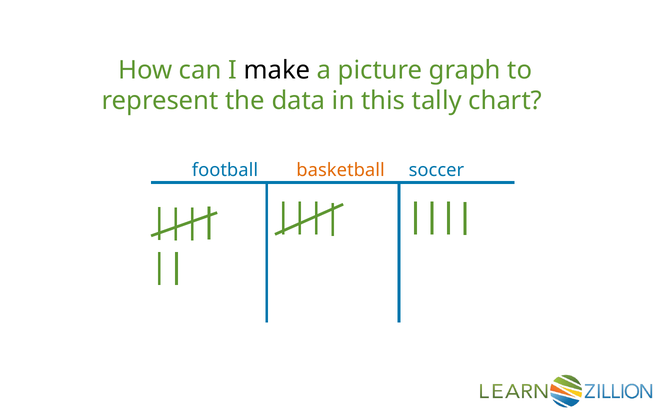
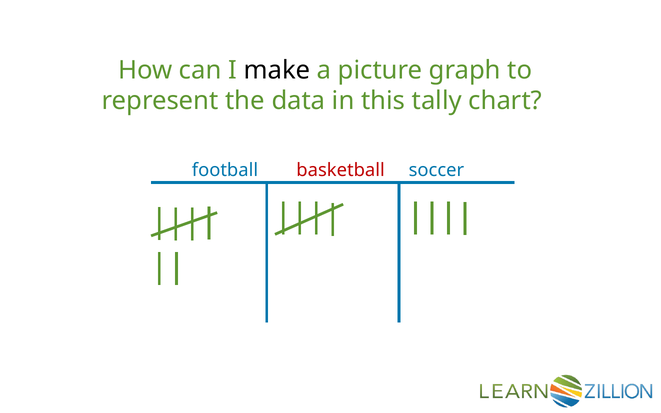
basketball colour: orange -> red
